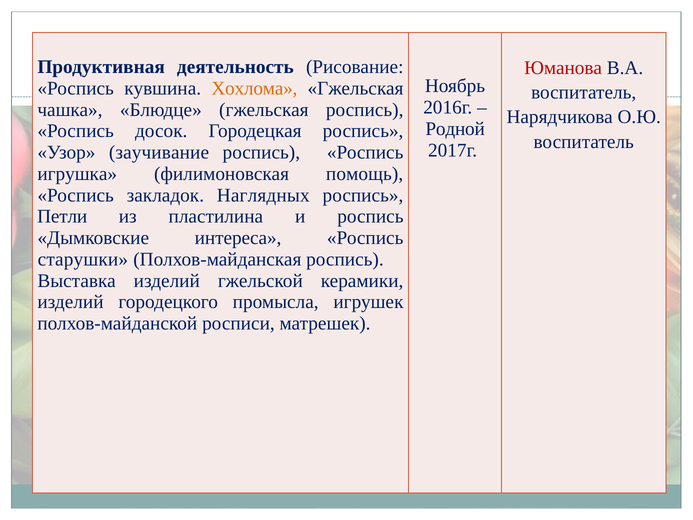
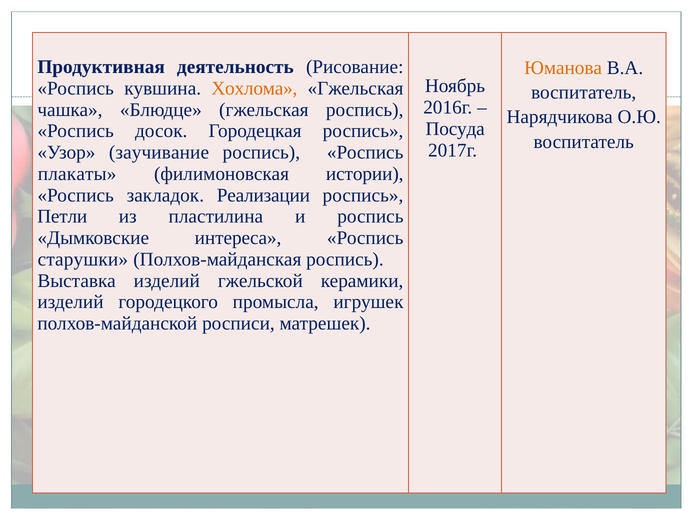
Юманова colour: red -> orange
Родной: Родной -> Посуда
игрушка: игрушка -> плакаты
помощь: помощь -> истории
Наглядных: Наглядных -> Реализации
